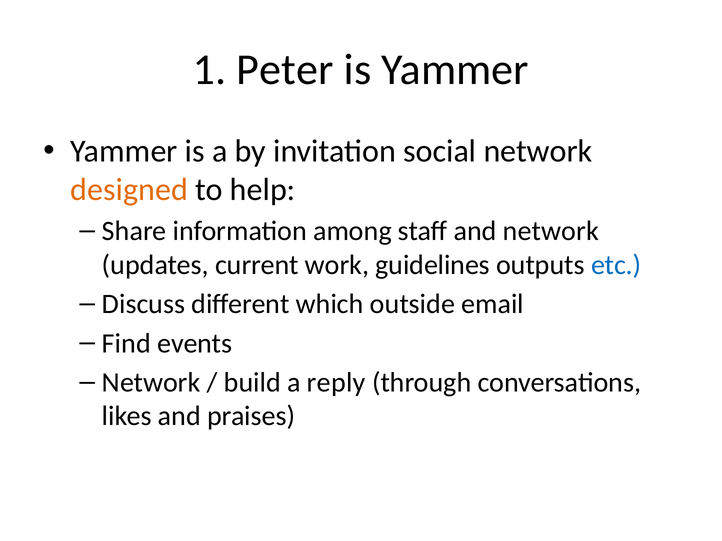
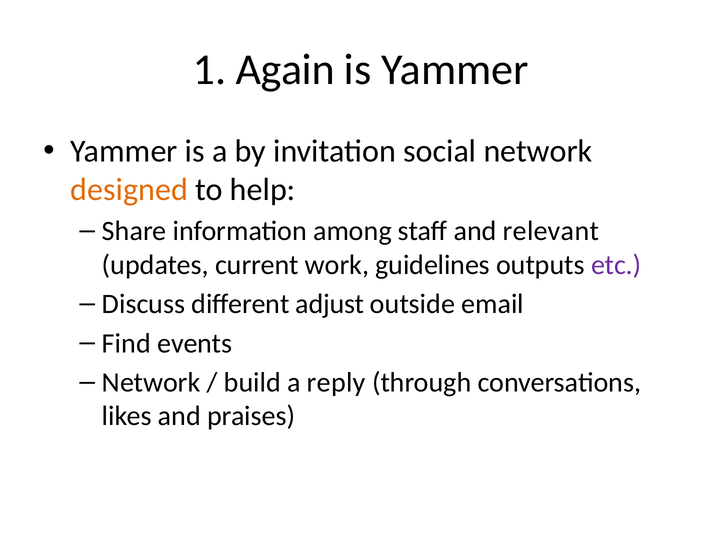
Peter: Peter -> Again
and network: network -> relevant
etc colour: blue -> purple
which: which -> adjust
